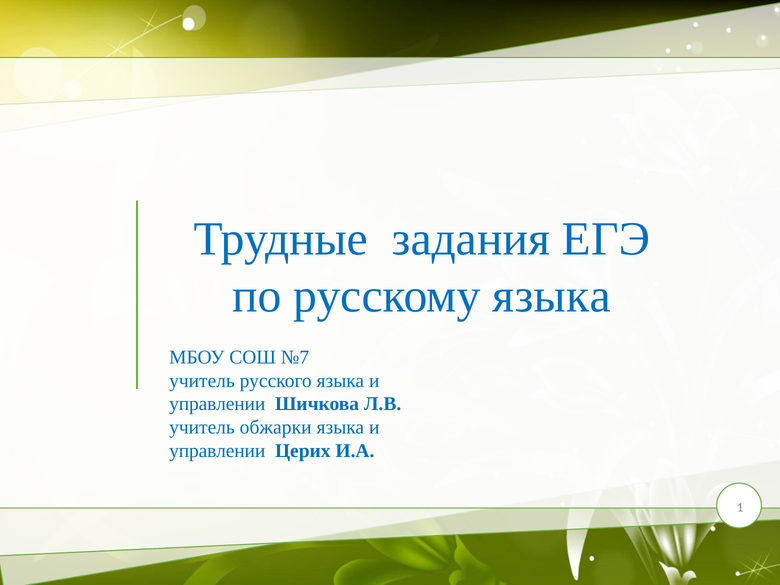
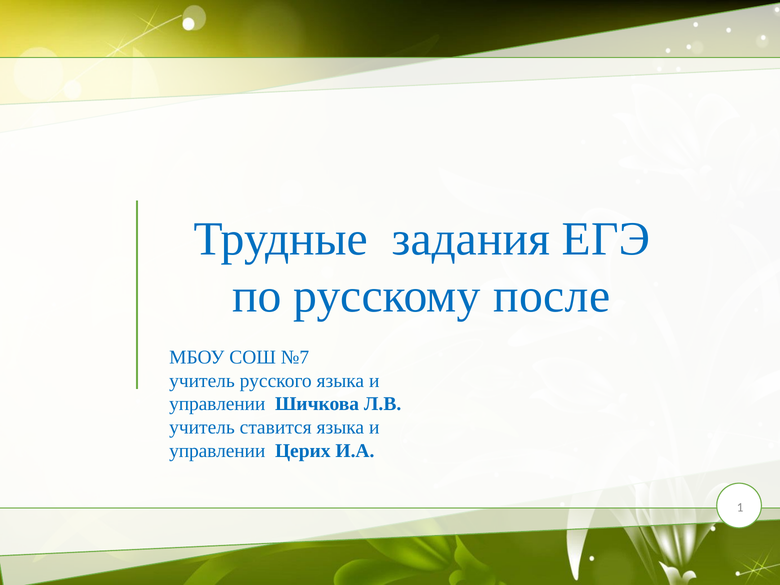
русскому языка: языка -> после
обжарки: обжарки -> ставится
